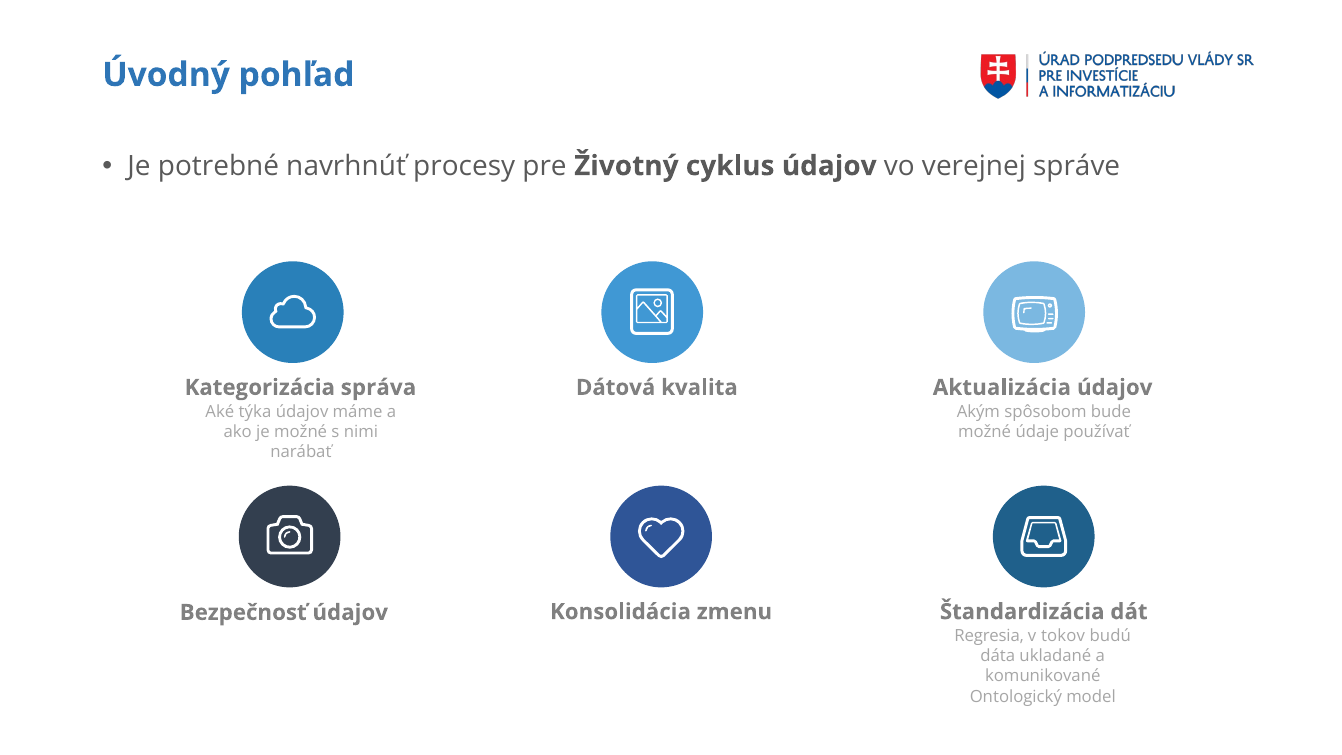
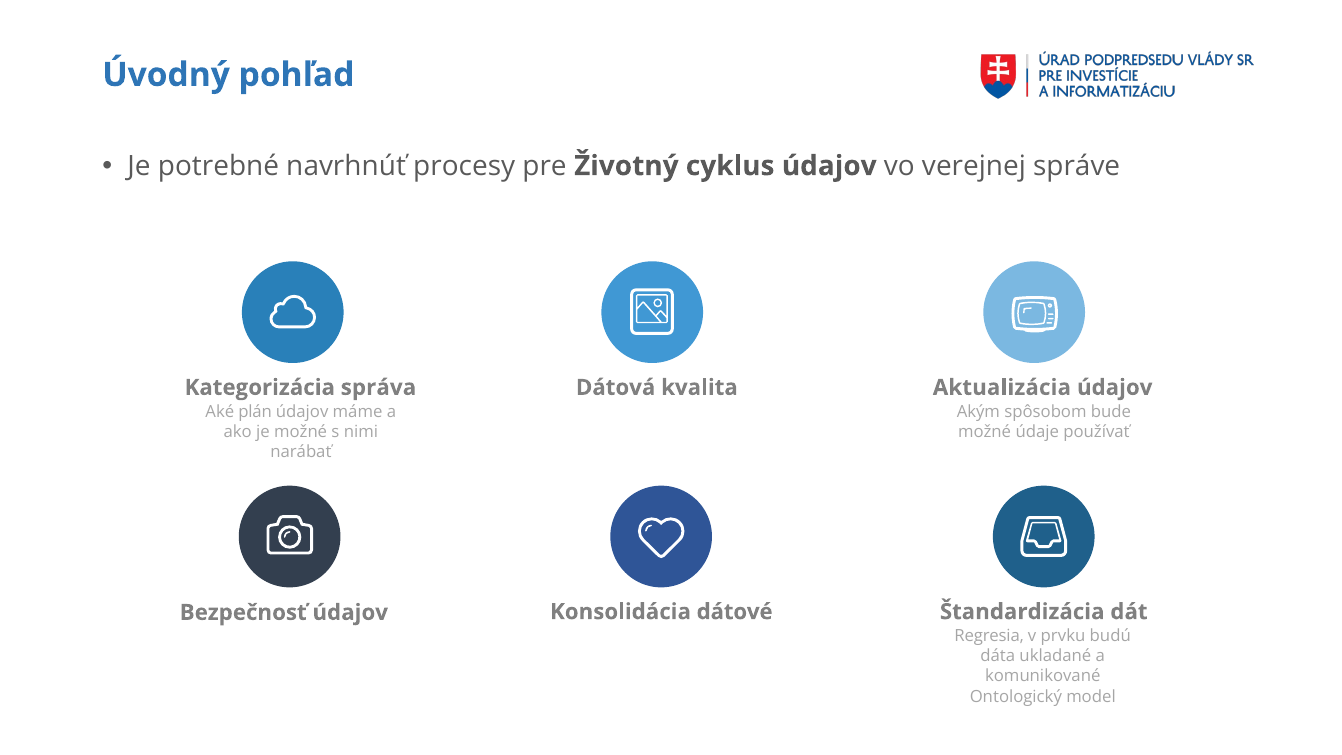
týka: týka -> plán
zmenu: zmenu -> dátové
tokov: tokov -> prvku
